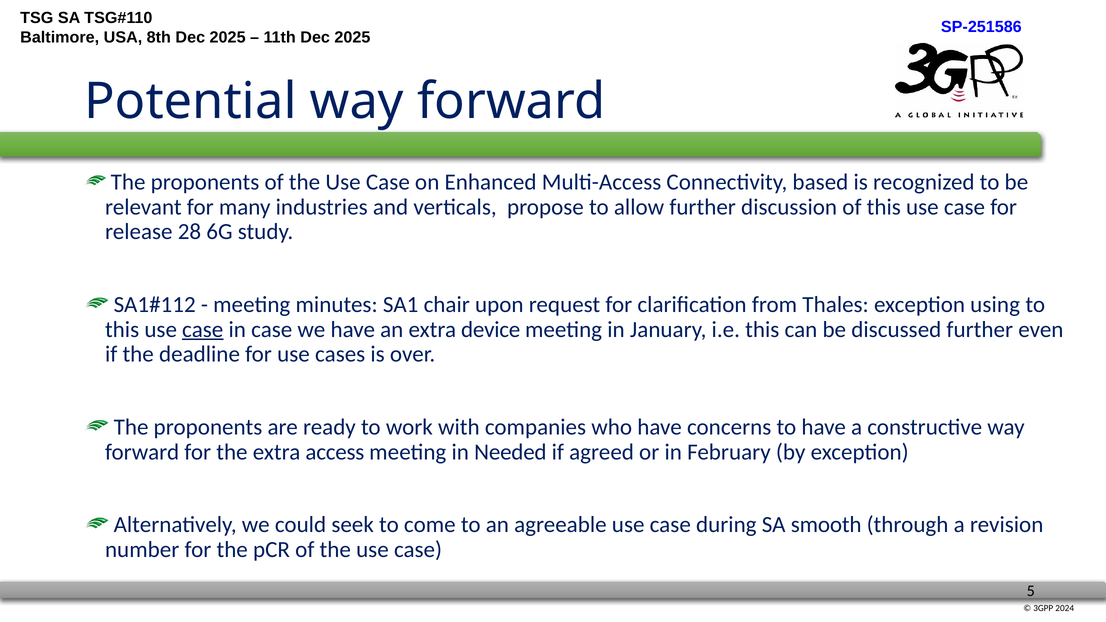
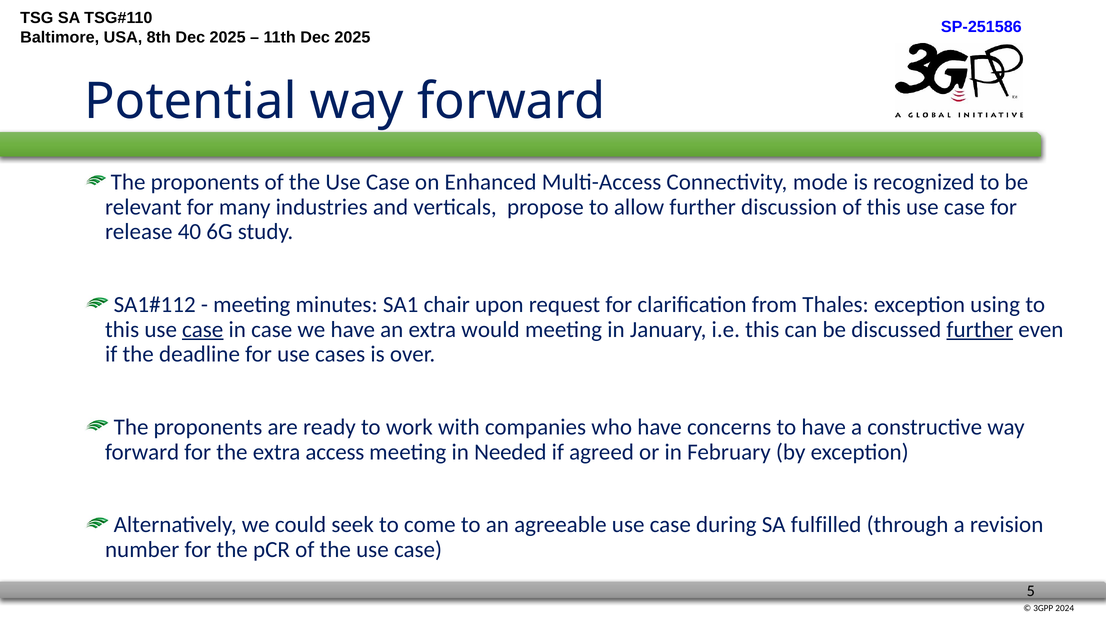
based: based -> mode
28: 28 -> 40
device: device -> would
further at (980, 330) underline: none -> present
smooth: smooth -> fulfilled
